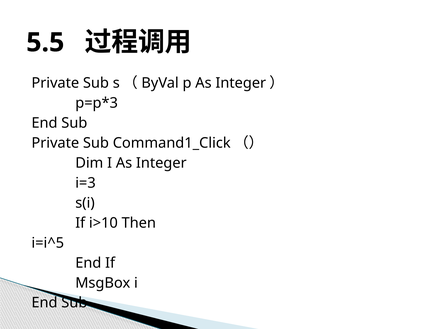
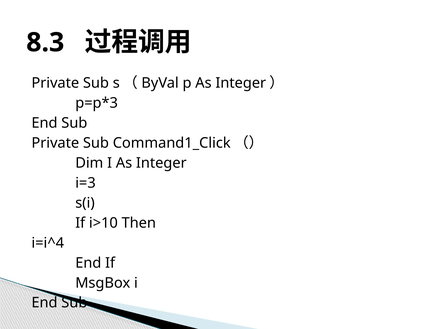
5.5: 5.5 -> 8.3
i=i^5: i=i^5 -> i=i^4
